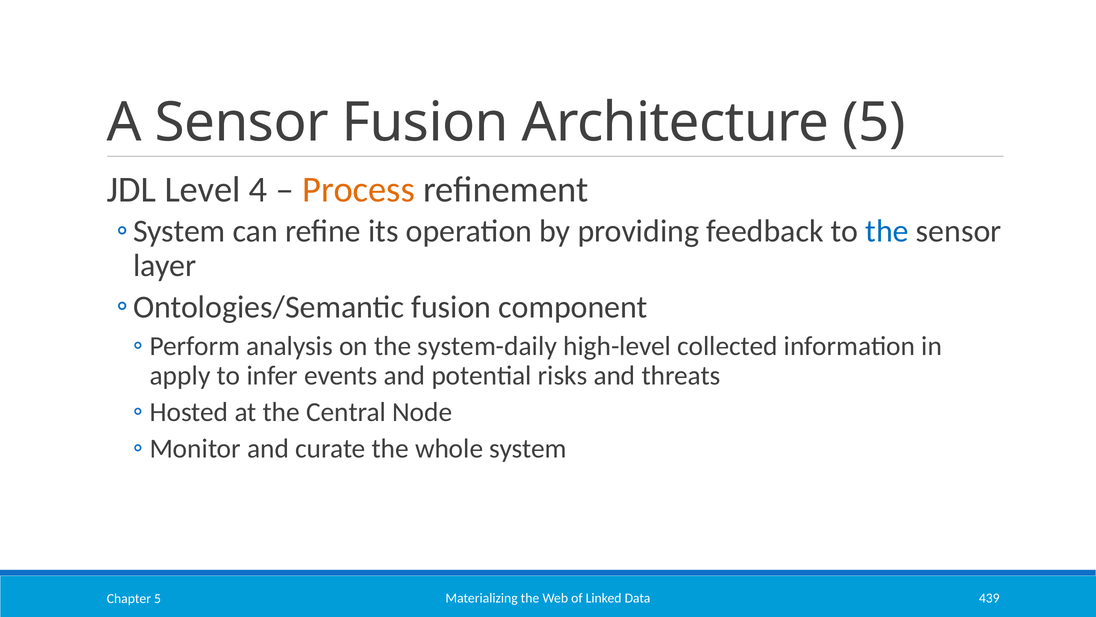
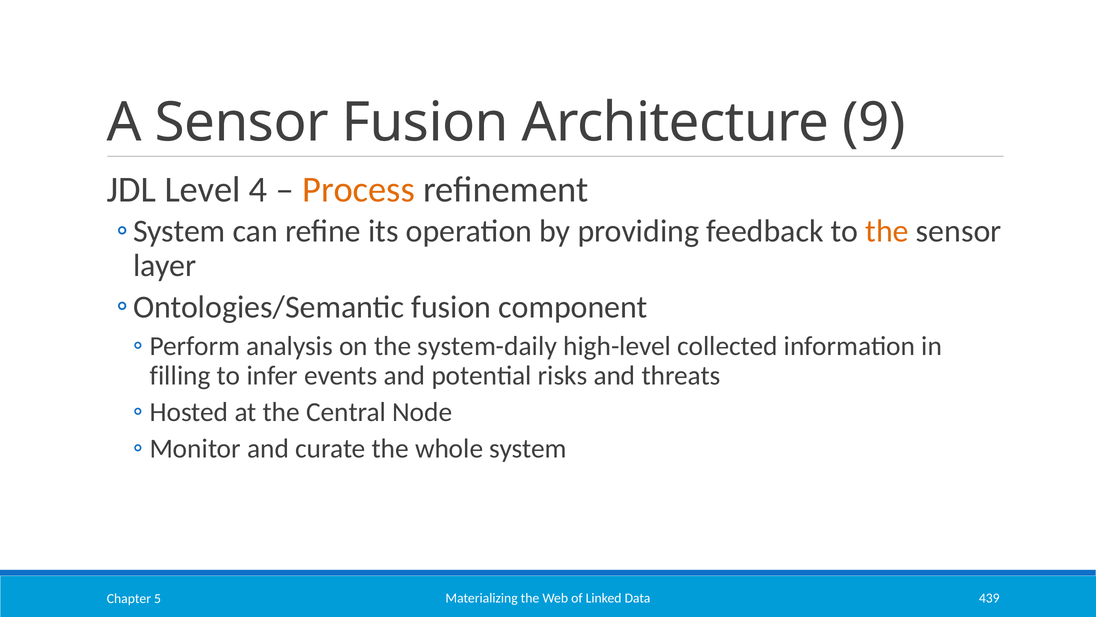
Architecture 5: 5 -> 9
the at (887, 231) colour: blue -> orange
apply: apply -> filling
